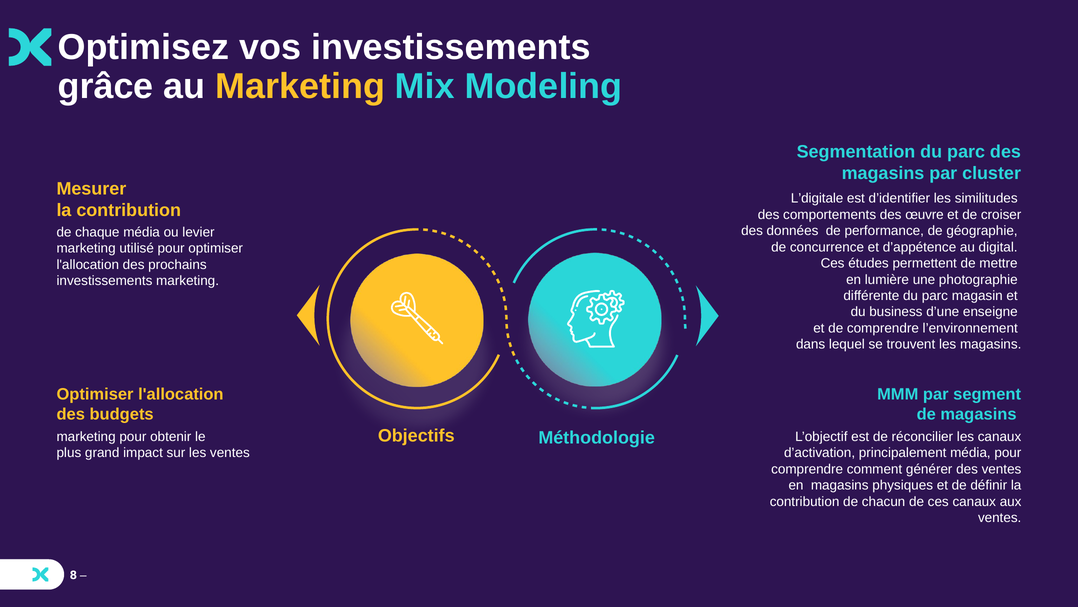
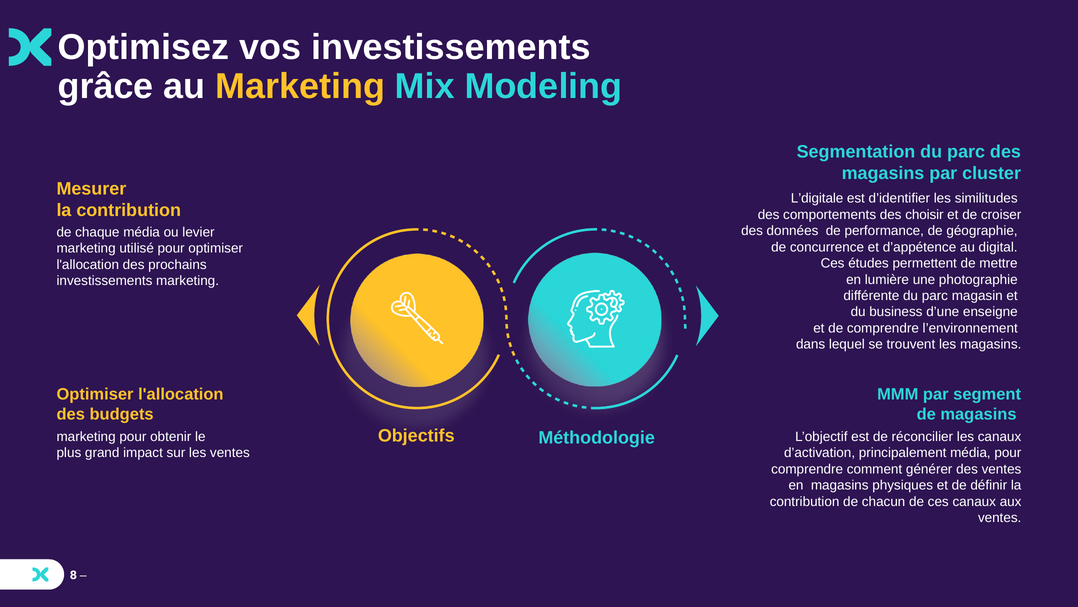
œuvre: œuvre -> choisir
